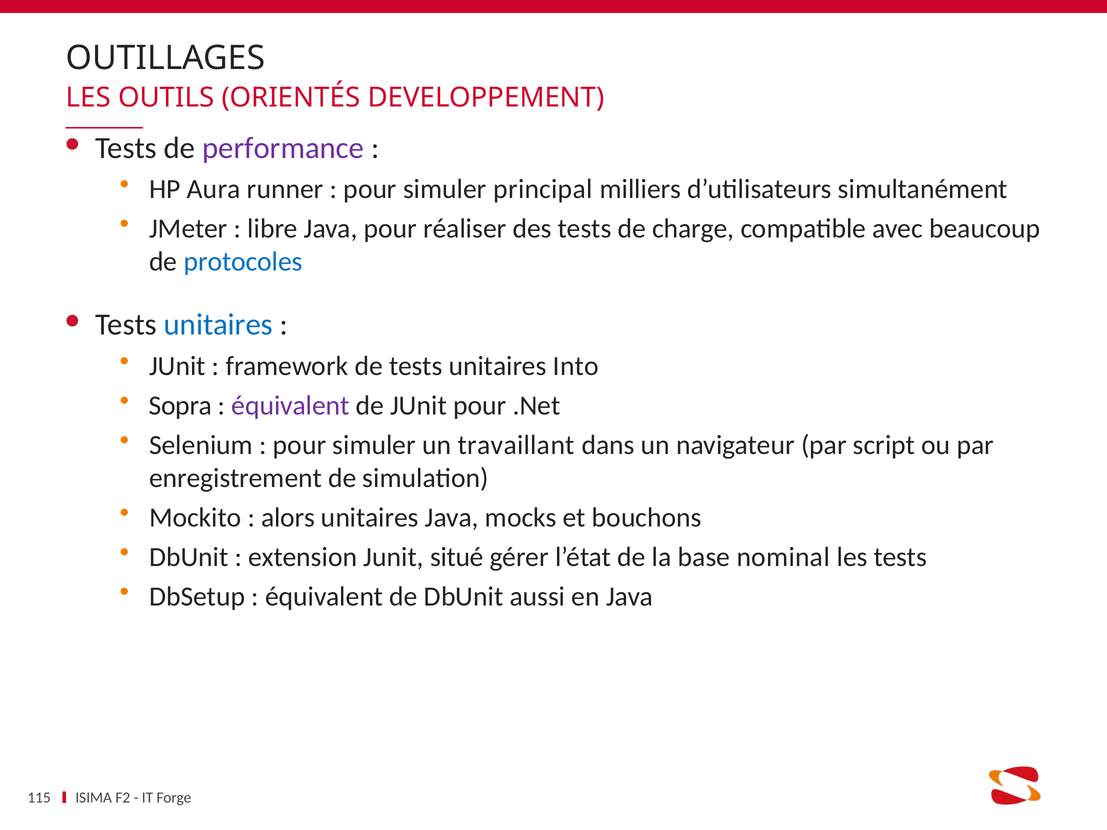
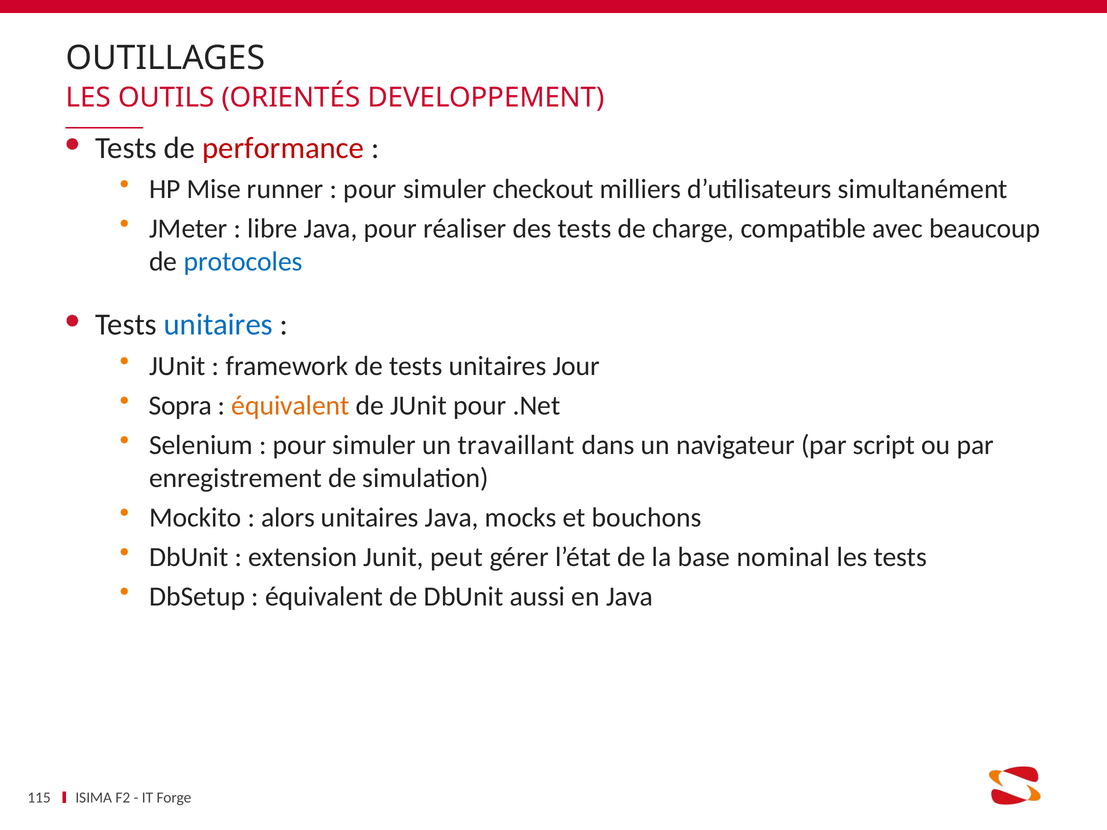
performance colour: purple -> red
Aura: Aura -> Mise
principal: principal -> checkout
Into: Into -> Jour
équivalent at (290, 406) colour: purple -> orange
situé: situé -> peut
